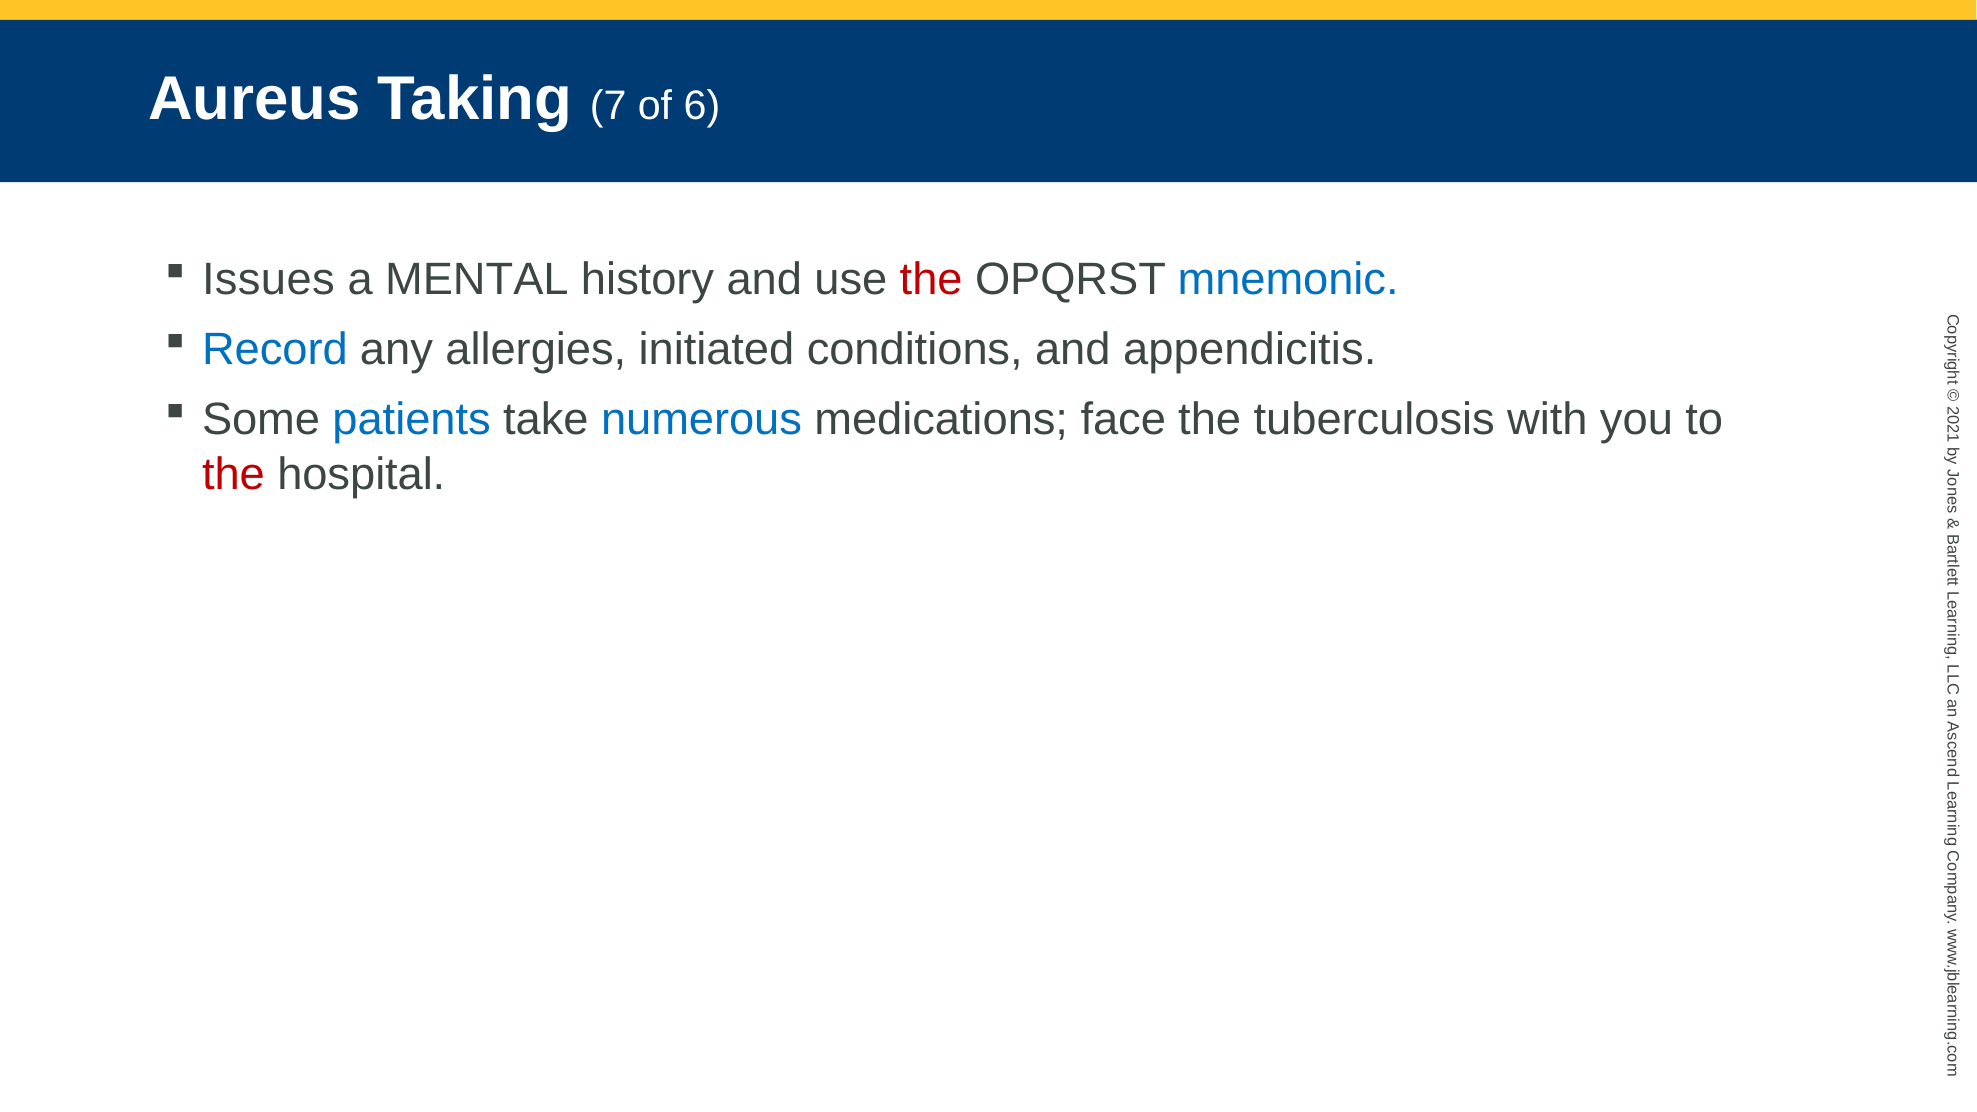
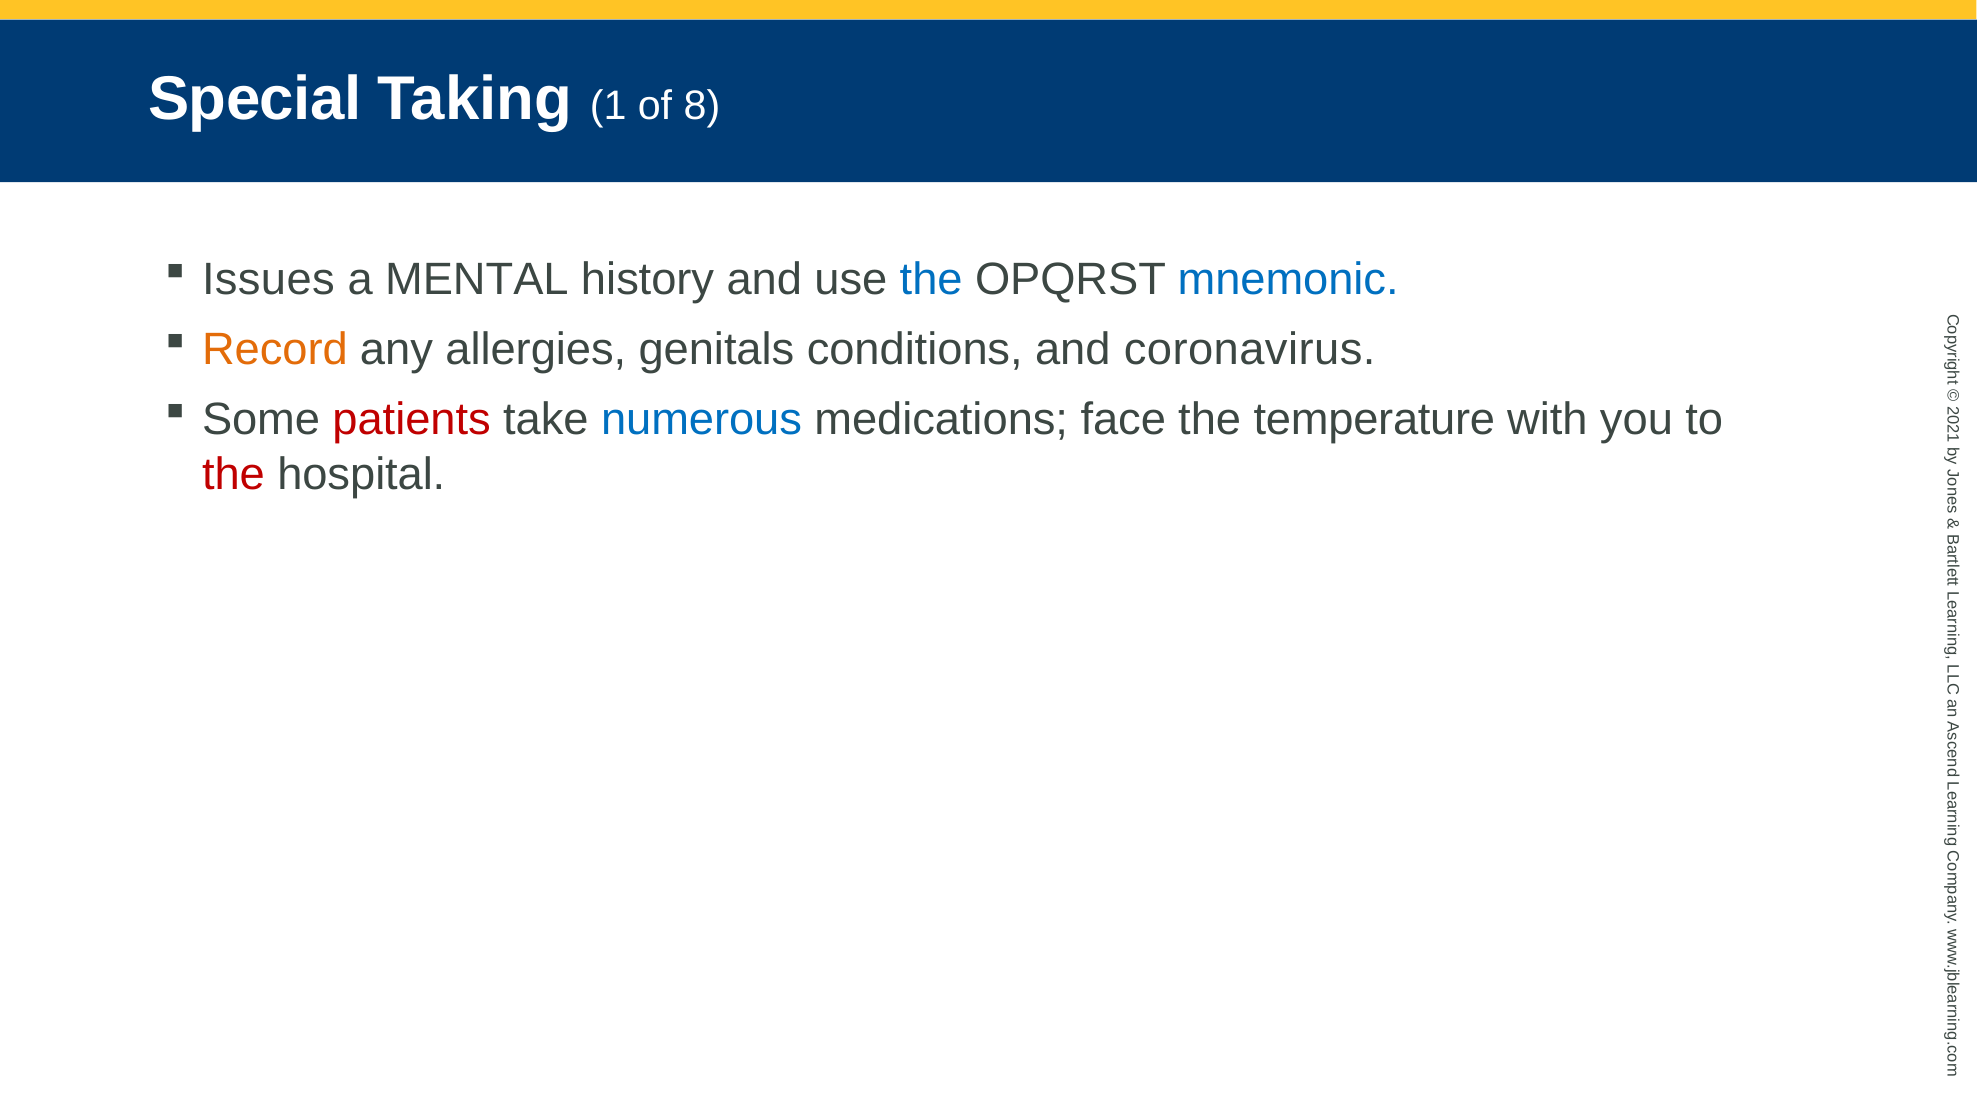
Aureus: Aureus -> Special
Taking 7: 7 -> 1
6: 6 -> 8
the at (931, 279) colour: red -> blue
Record colour: blue -> orange
initiated: initiated -> genitals
appendicitis: appendicitis -> coronavirus
patients colour: blue -> red
tuberculosis: tuberculosis -> temperature
